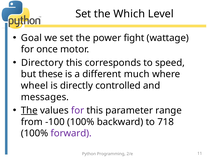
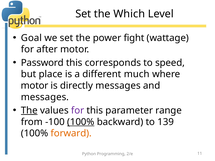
once: once -> after
Directory: Directory -> Password
these: these -> place
wheel at (34, 86): wheel -> motor
directly controlled: controlled -> messages
100% at (81, 122) underline: none -> present
718: 718 -> 139
forward colour: purple -> orange
